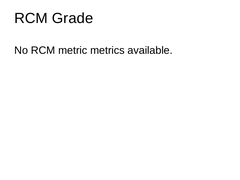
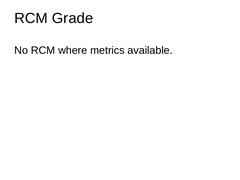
metric: metric -> where
